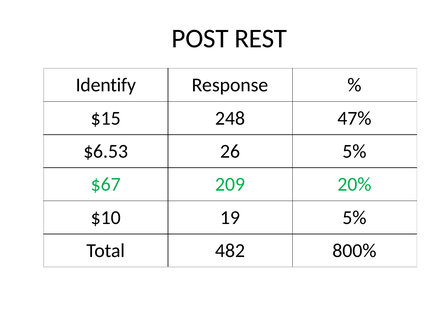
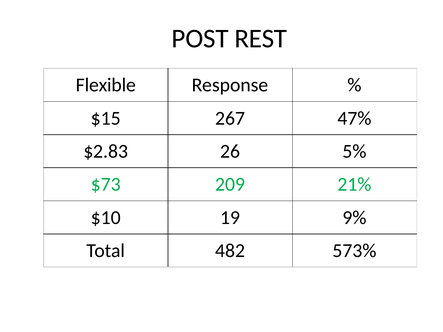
Identify: Identify -> Flexible
248: 248 -> 267
$6.53: $6.53 -> $2.83
$67: $67 -> $73
20%: 20% -> 21%
19 5%: 5% -> 9%
800%: 800% -> 573%
